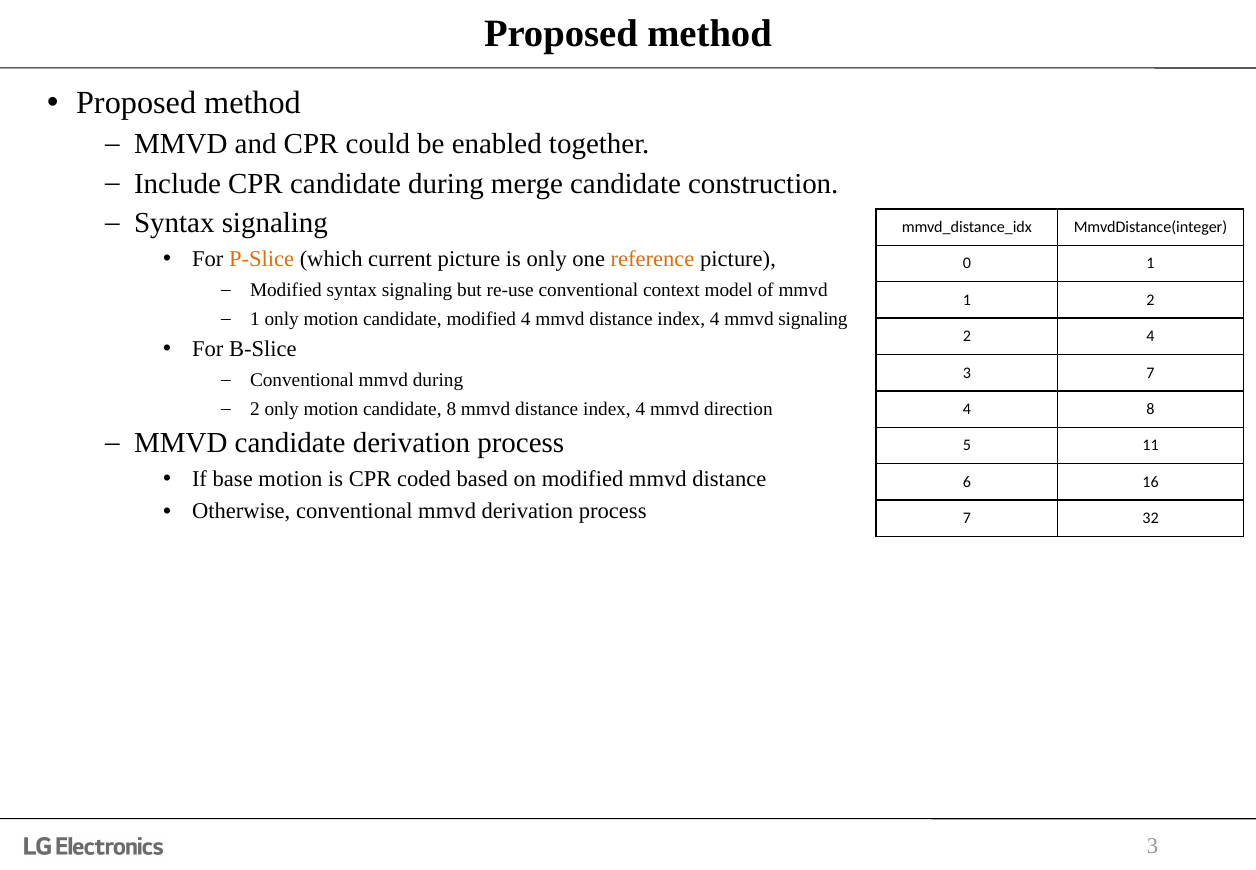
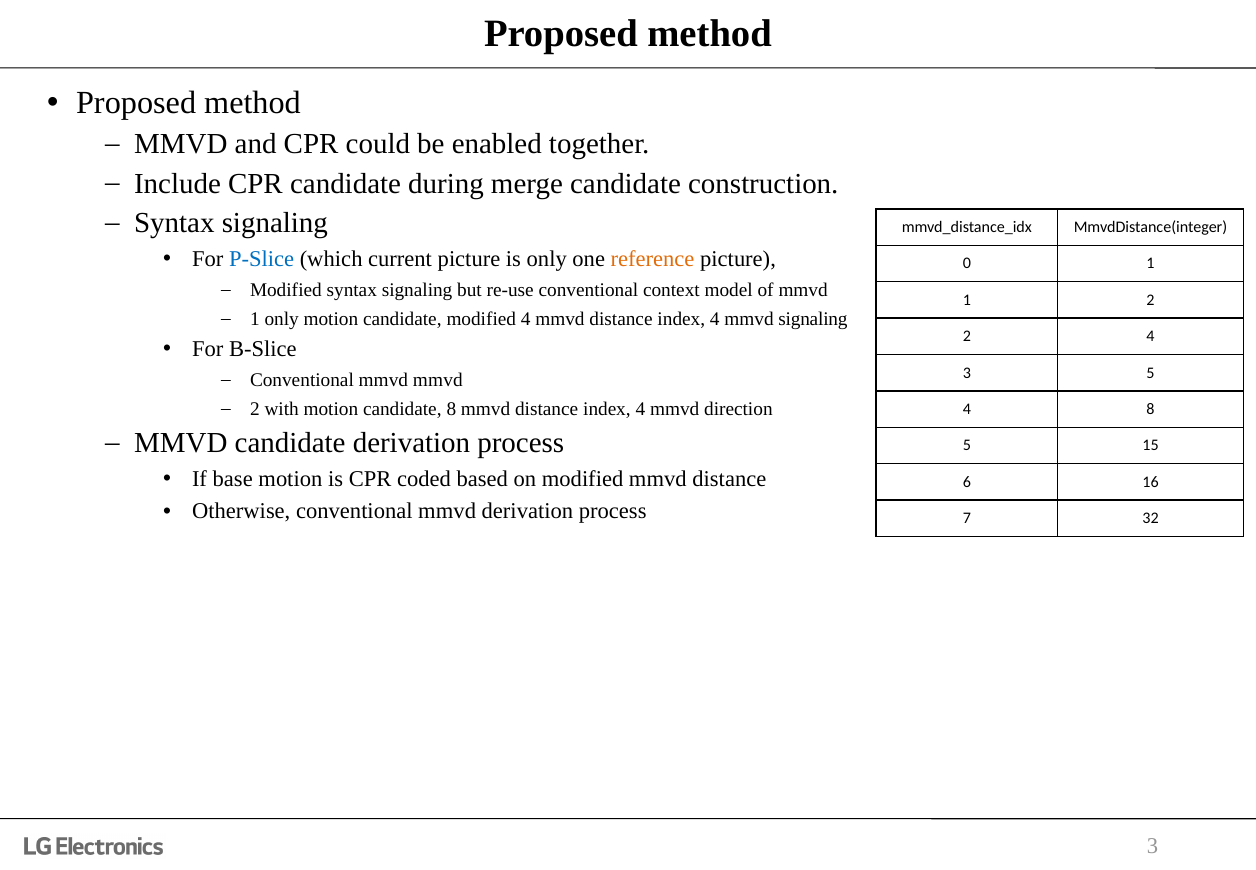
P-Slice colour: orange -> blue
3 7: 7 -> 5
mmvd during: during -> mmvd
2 only: only -> with
11: 11 -> 15
